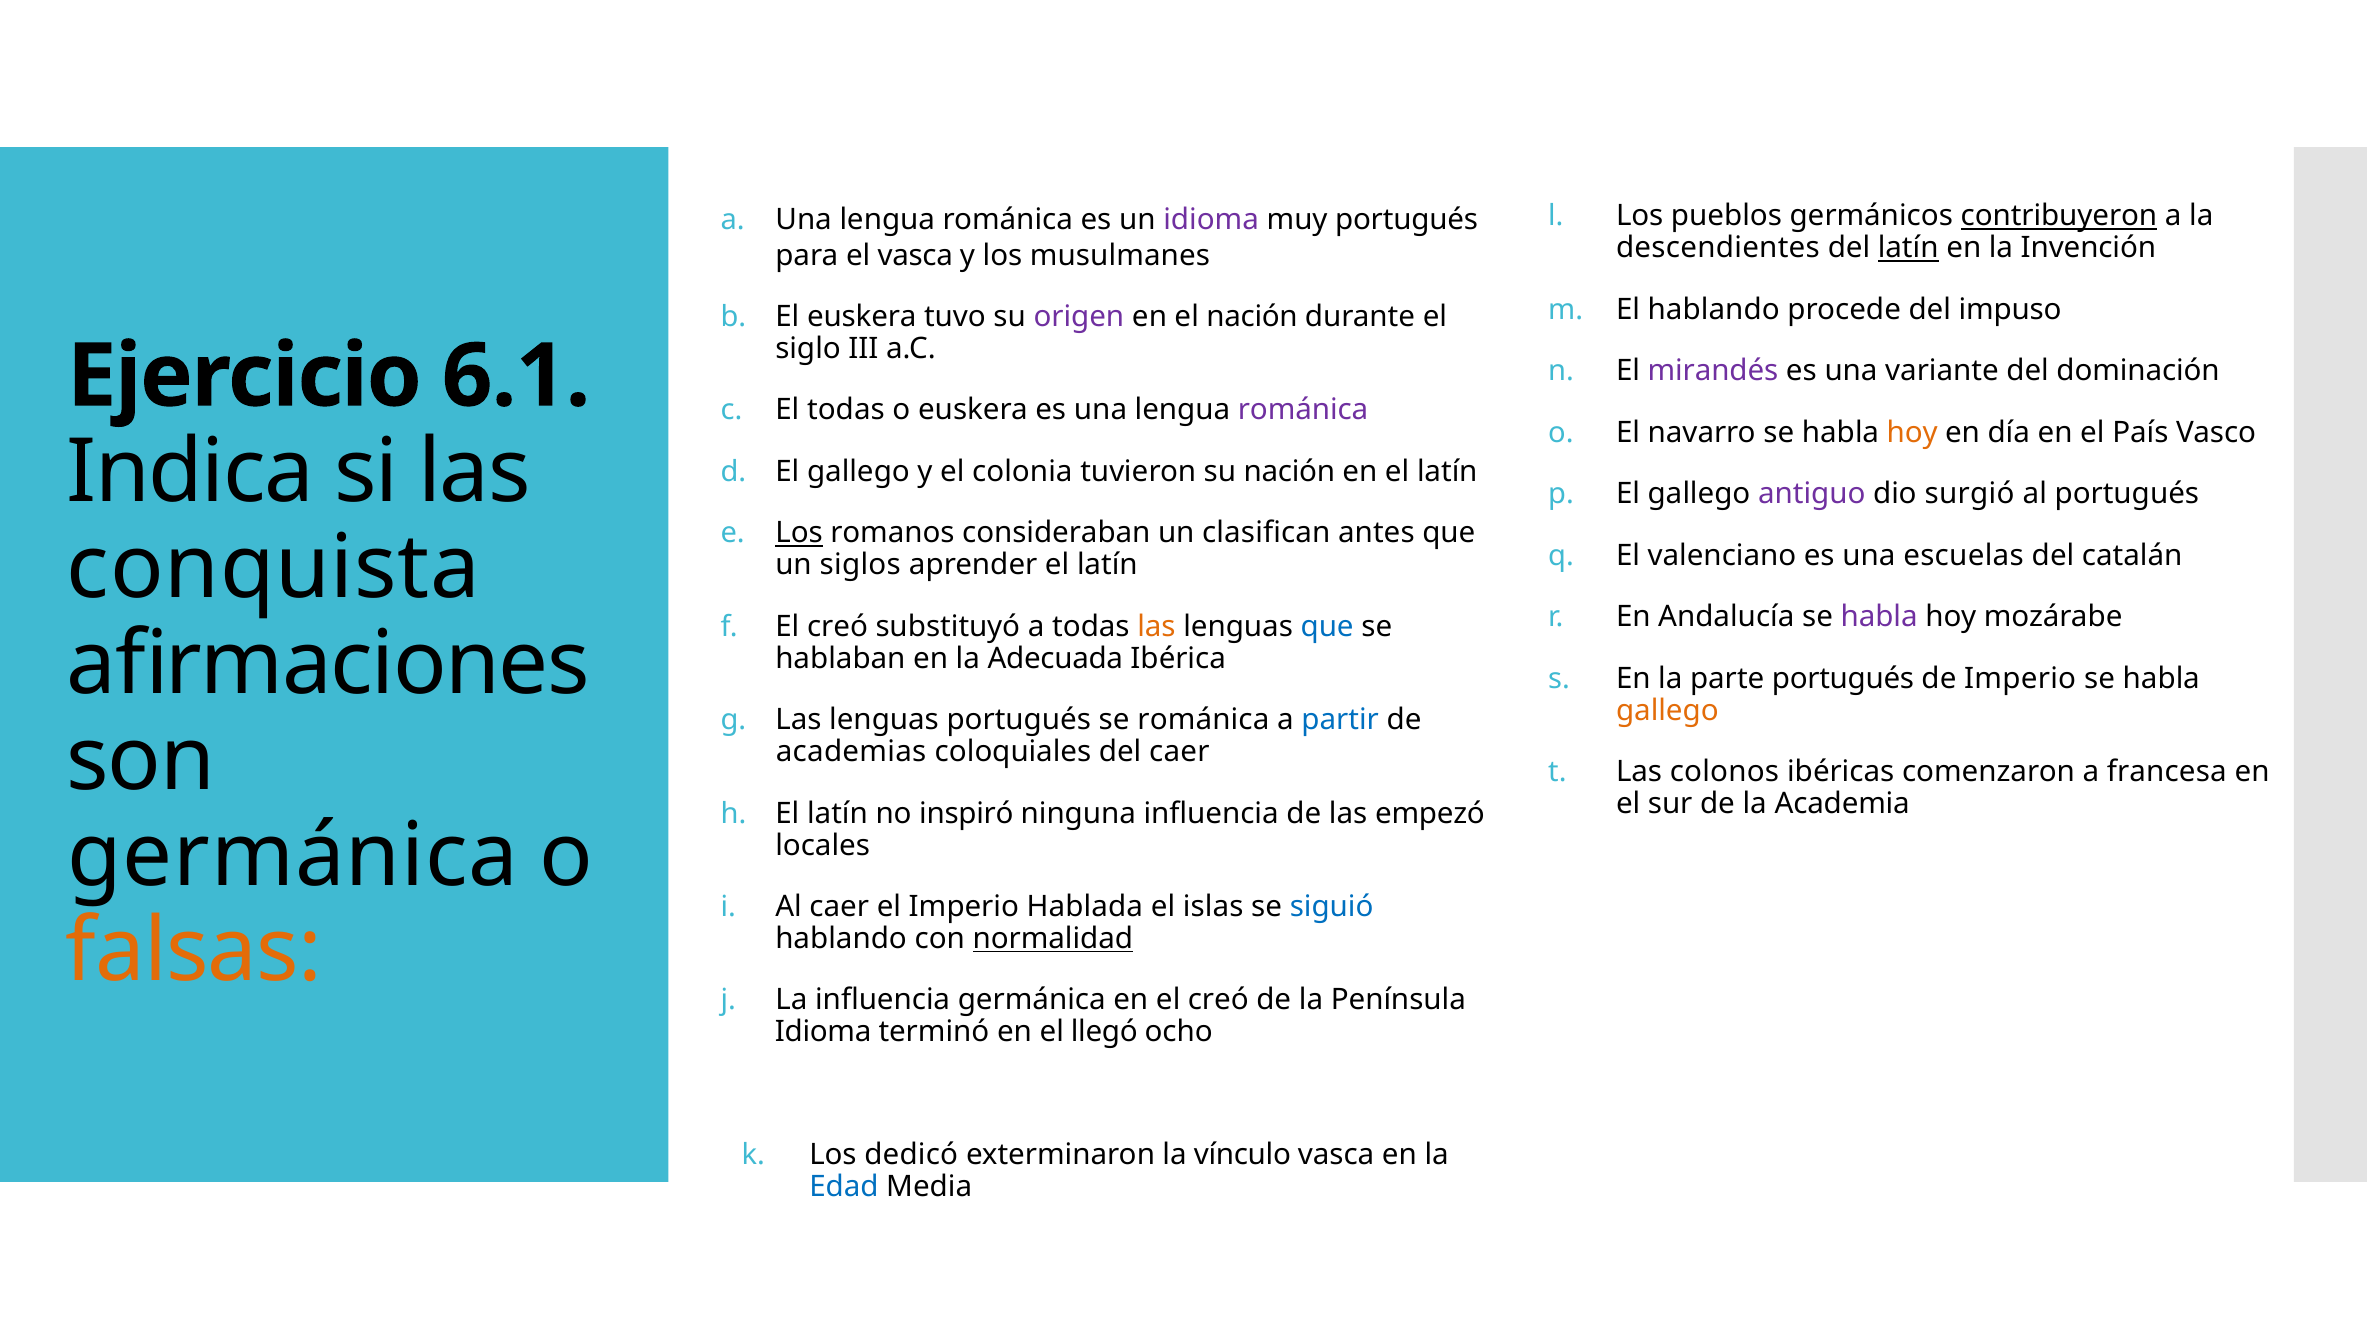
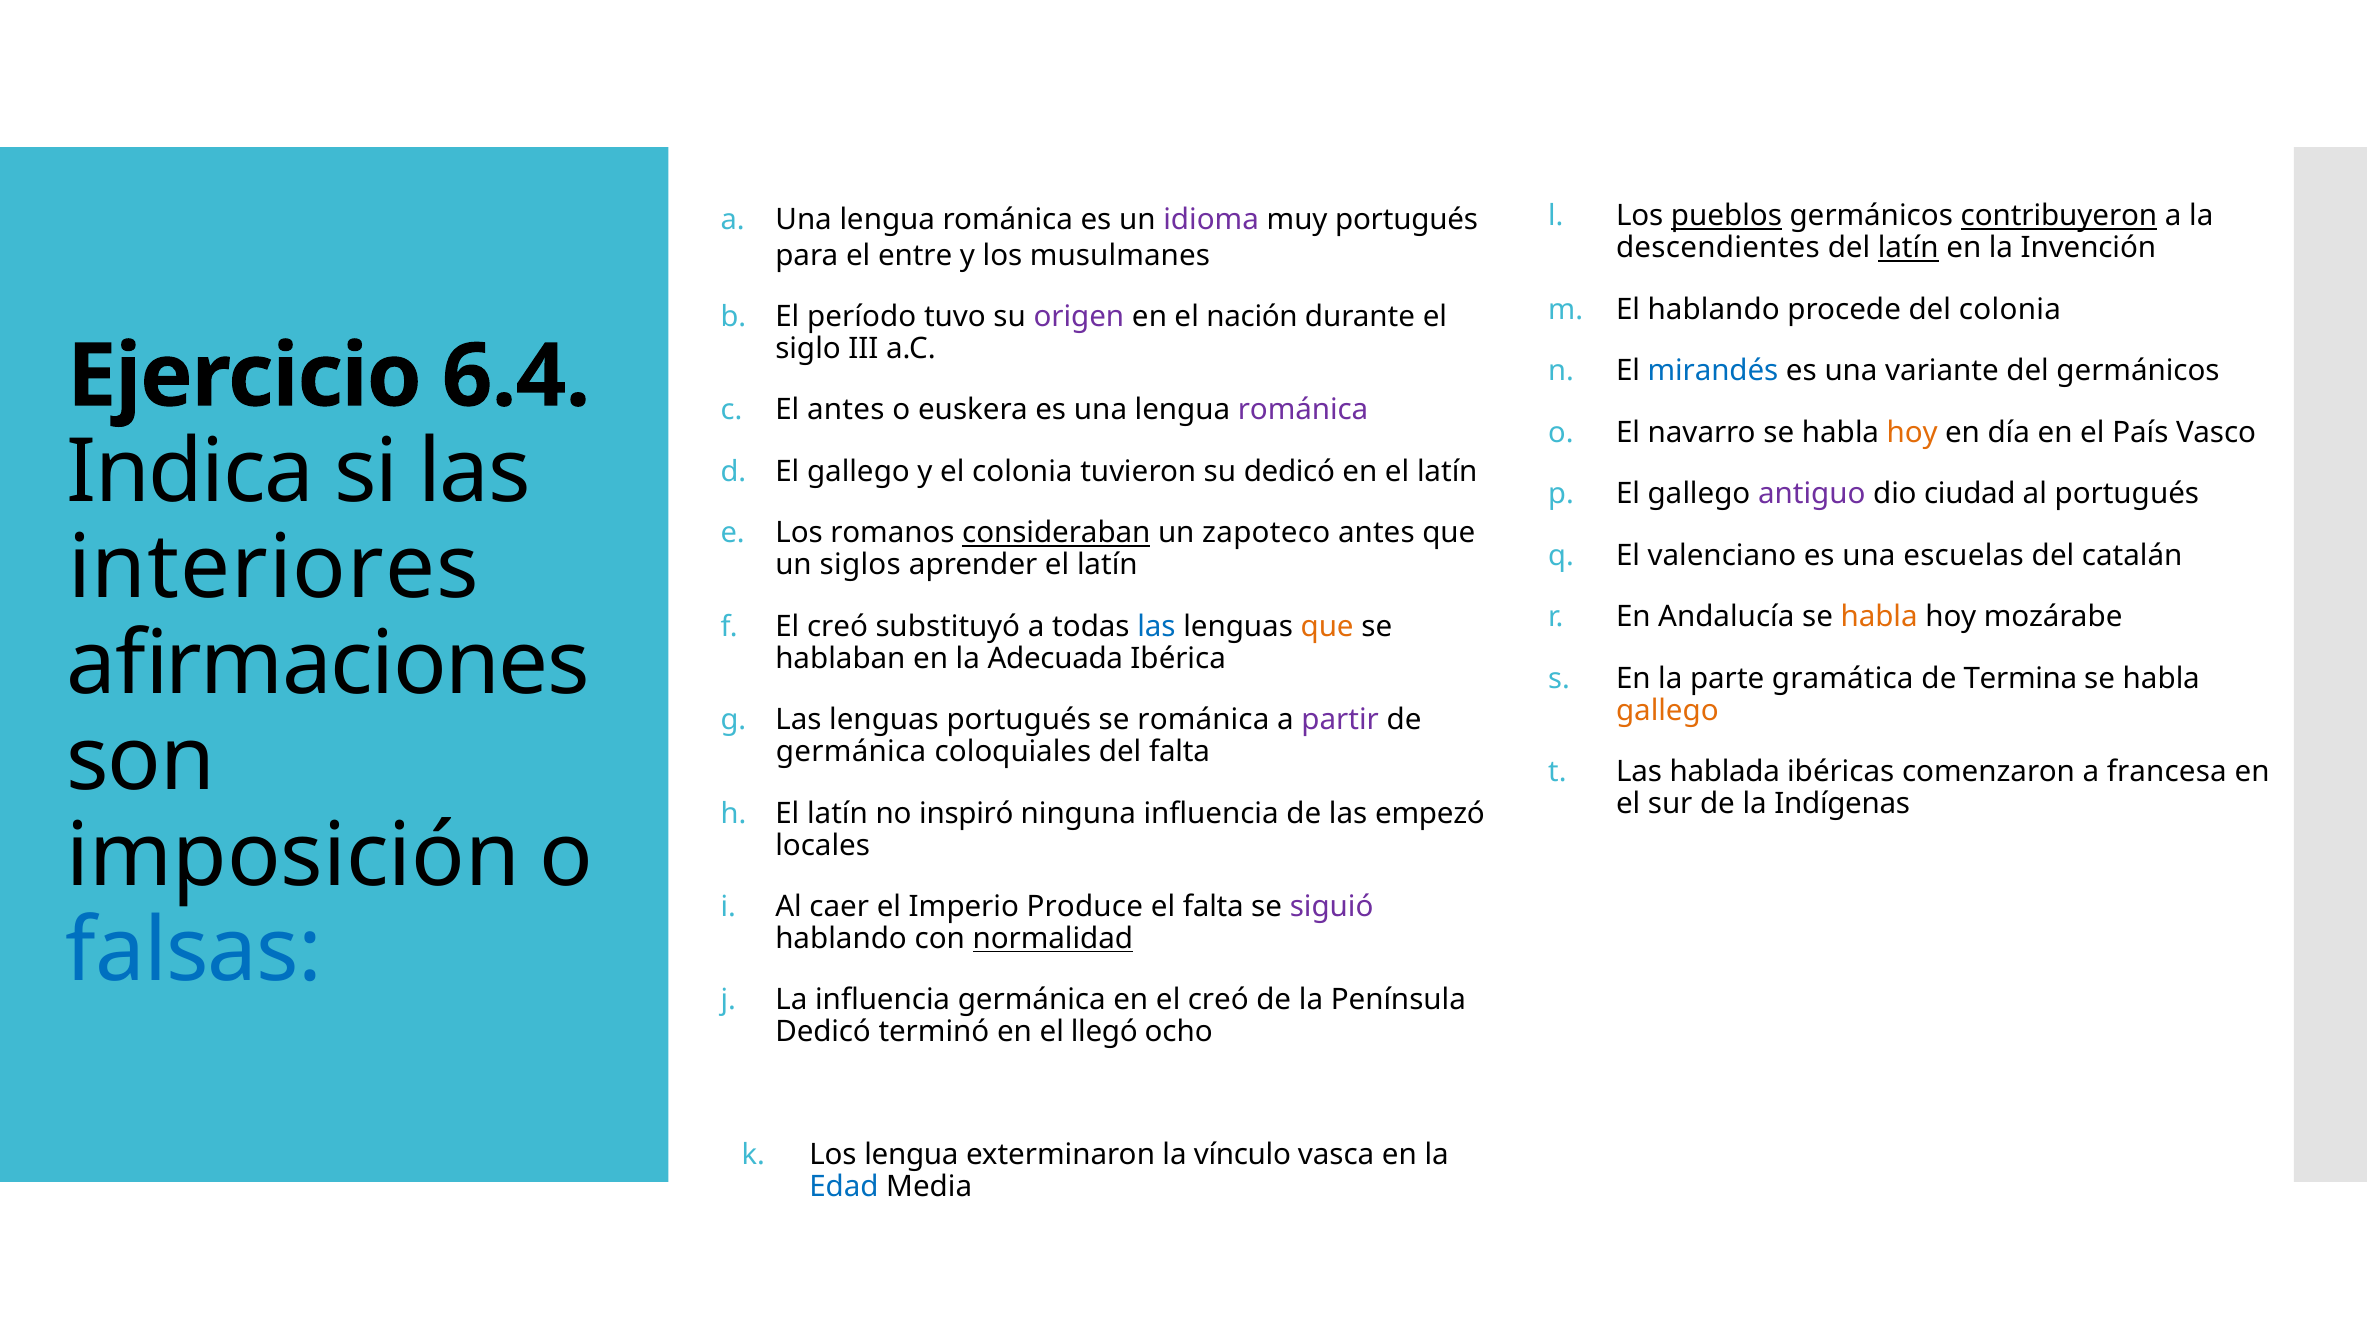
pueblos underline: none -> present
el vasca: vasca -> entre
del impuso: impuso -> colonia
El euskera: euskera -> período
6.1: 6.1 -> 6.4
mirandés colour: purple -> blue
del dominación: dominación -> germánicos
El todas: todas -> antes
su nación: nación -> dedicó
surgió: surgió -> ciudad
Los at (799, 533) underline: present -> none
consideraban underline: none -> present
clasifican: clasifican -> zapoteco
conquista: conquista -> interiores
habla at (1879, 617) colour: purple -> orange
las at (1156, 627) colour: orange -> blue
que at (1327, 627) colour: blue -> orange
parte portugués: portugués -> gramática
de Imperio: Imperio -> Termina
partir colour: blue -> purple
academias at (851, 752): academias -> germánica
del caer: caer -> falta
colonos: colonos -> hablada
Academia: Academia -> Indígenas
germánica at (293, 856): germánica -> imposición
Hablada: Hablada -> Produce
el islas: islas -> falta
siguió colour: blue -> purple
falsas colour: orange -> blue
Idioma at (823, 1032): Idioma -> Dedicó
Los dedicó: dedicó -> lengua
